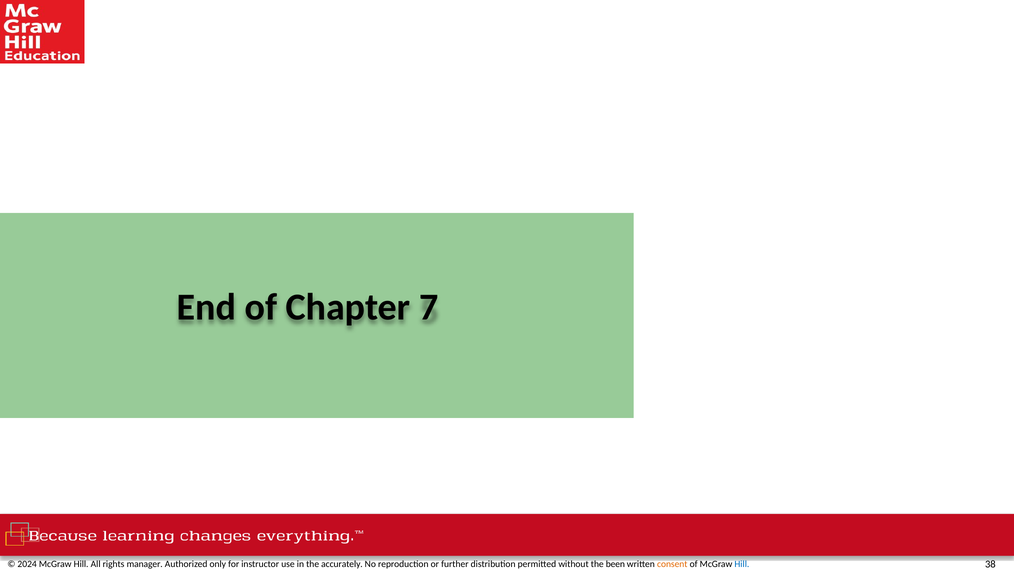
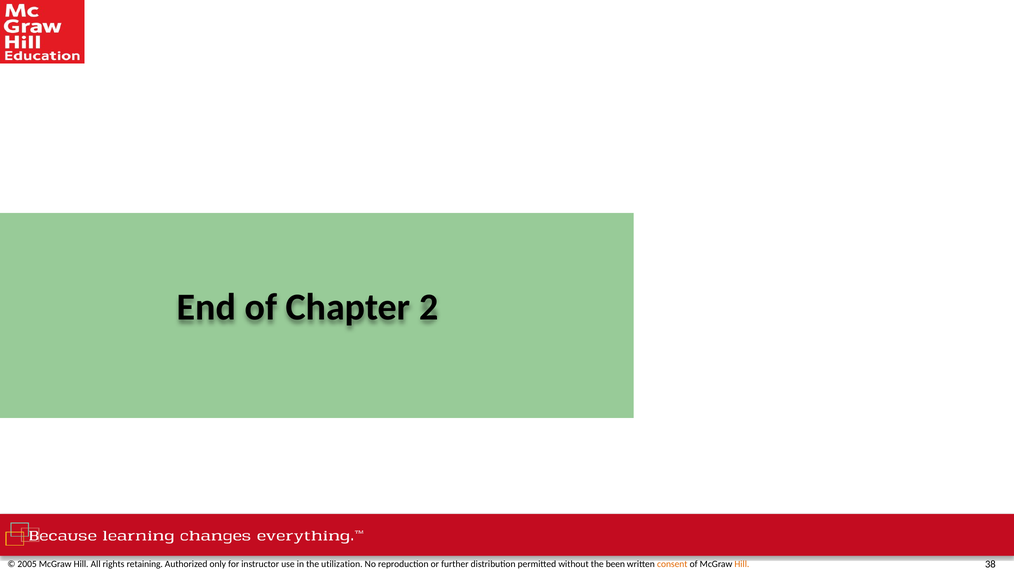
7: 7 -> 2
2024: 2024 -> 2005
manager: manager -> retaining
accurately: accurately -> utilization
Hill at (742, 565) colour: blue -> orange
